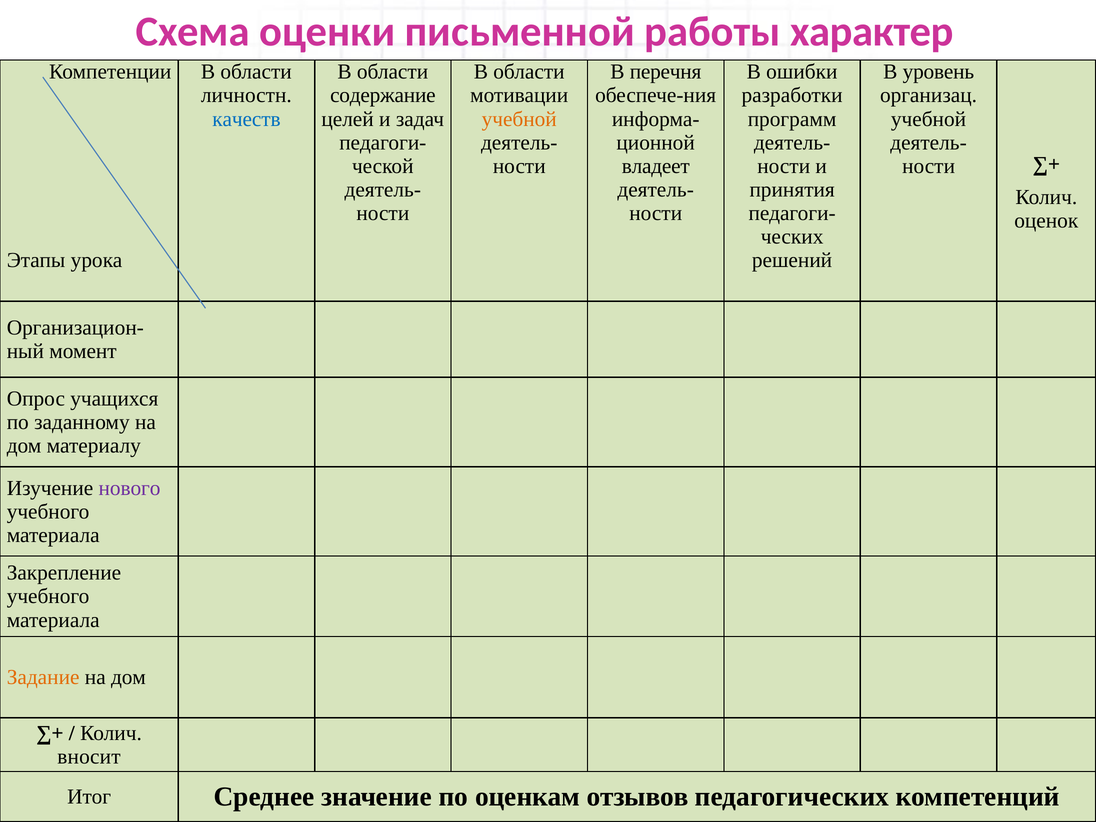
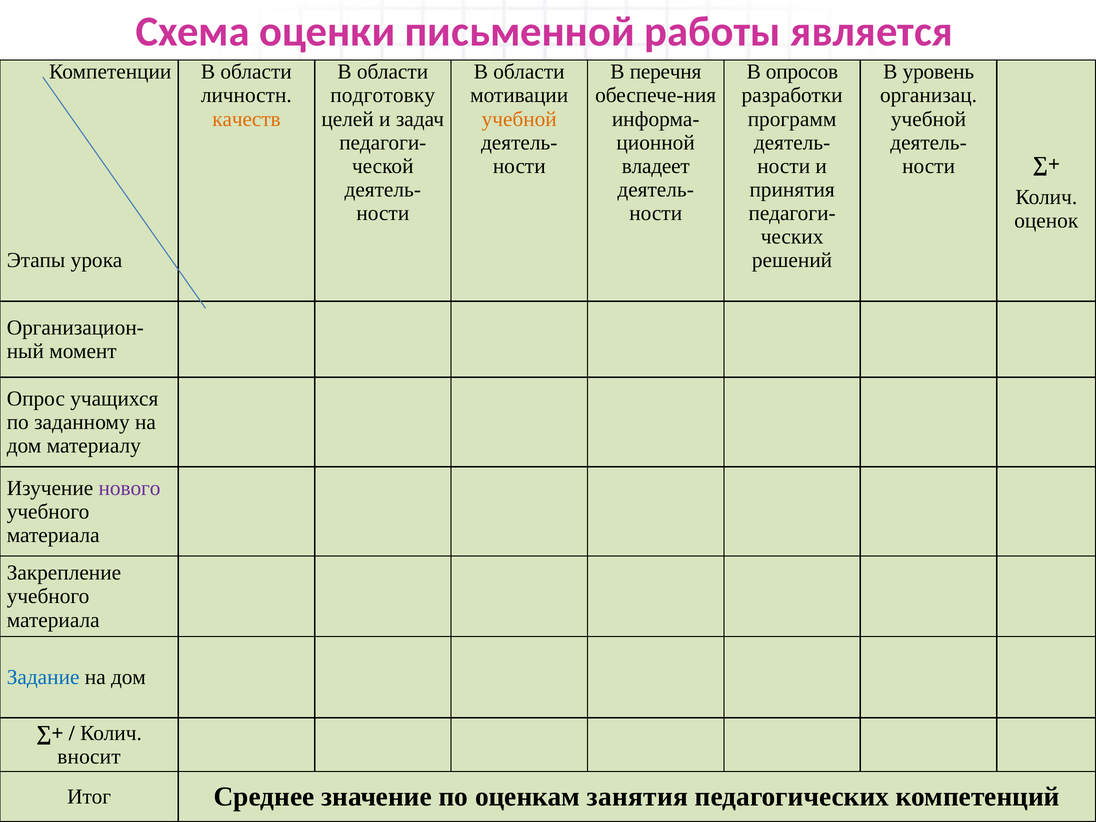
характер: характер -> является
ошибки: ошибки -> опросов
содержание: содержание -> подготовку
качеств colour: blue -> orange
Задание colour: orange -> blue
отзывов: отзывов -> занятия
